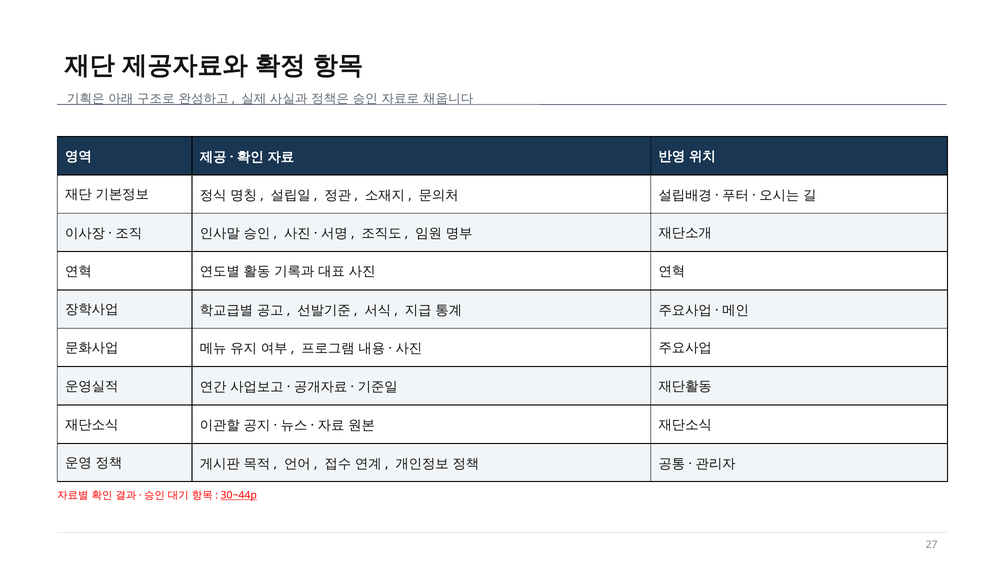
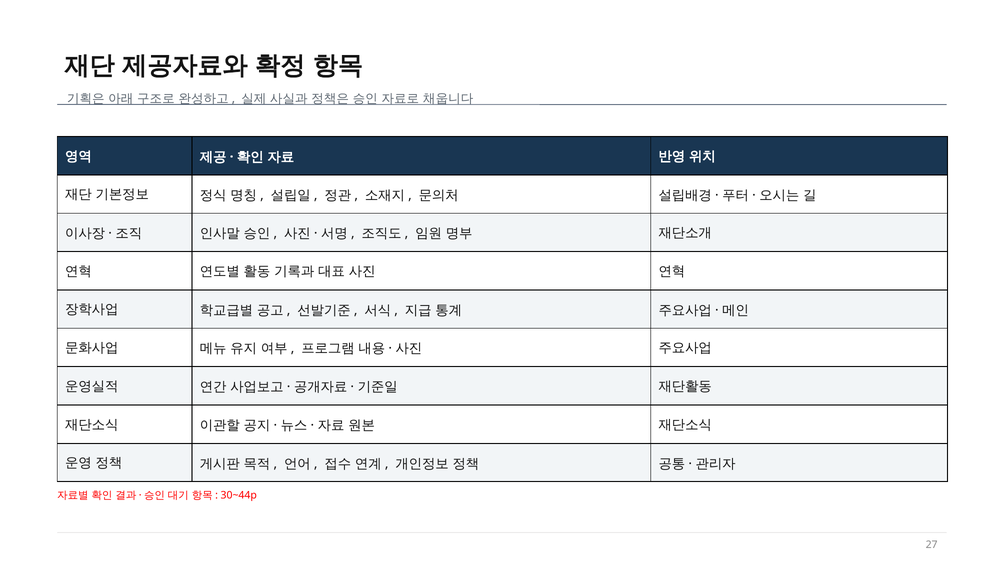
30~44p underline: present -> none
